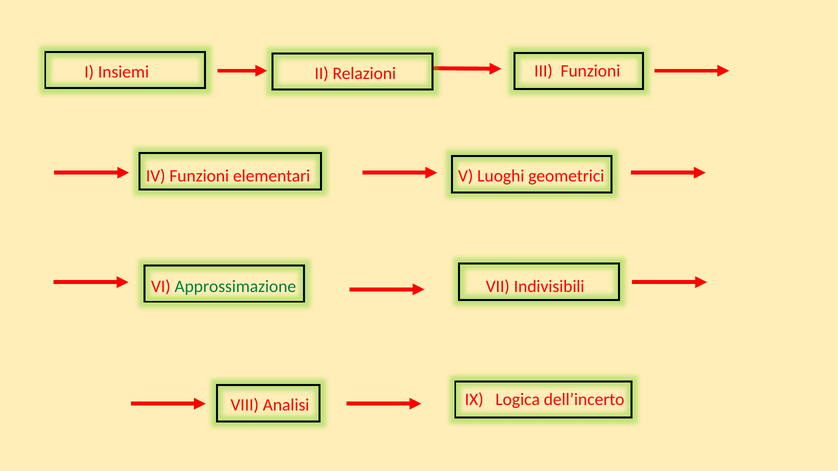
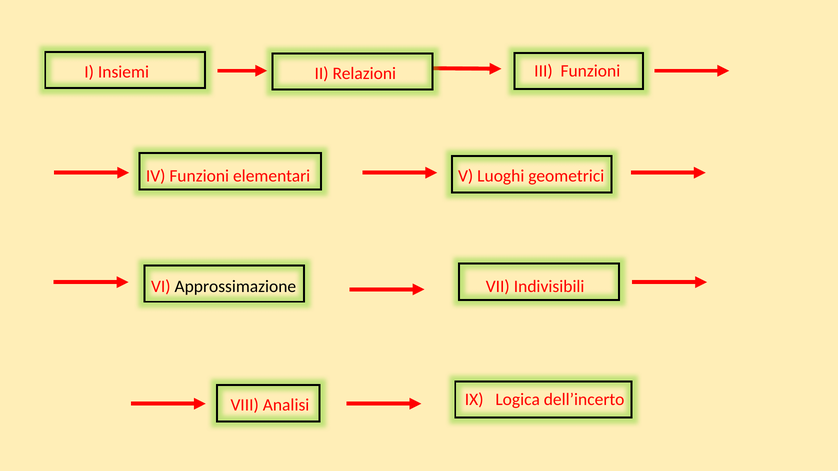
Approssimazione colour: green -> black
